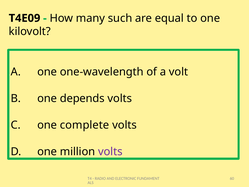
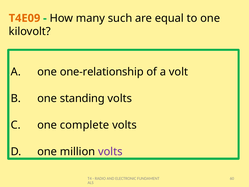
T4E09 colour: black -> orange
one-wavelength: one-wavelength -> one-relationship
depends: depends -> standing
